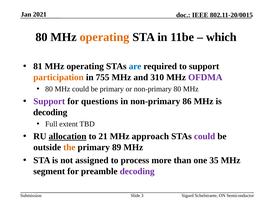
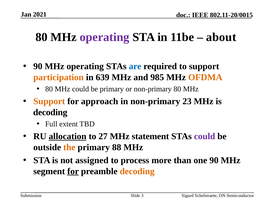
operating at (105, 37) colour: orange -> purple
which: which -> about
81 at (38, 66): 81 -> 90
755: 755 -> 639
310: 310 -> 985
OFDMA colour: purple -> orange
Support at (49, 101) colour: purple -> orange
questions: questions -> approach
86: 86 -> 23
21: 21 -> 27
approach: approach -> statement
89: 89 -> 88
one 35: 35 -> 90
for at (73, 171) underline: none -> present
decoding at (137, 171) colour: purple -> orange
